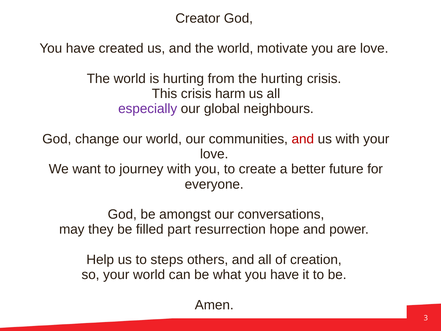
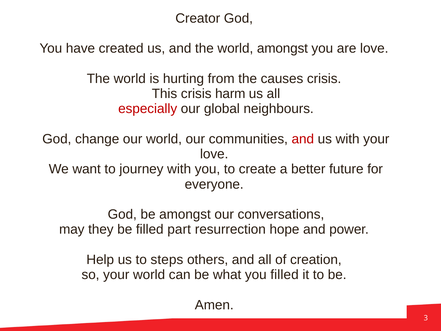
world motivate: motivate -> amongst
the hurting: hurting -> causes
especially colour: purple -> red
what you have: have -> filled
